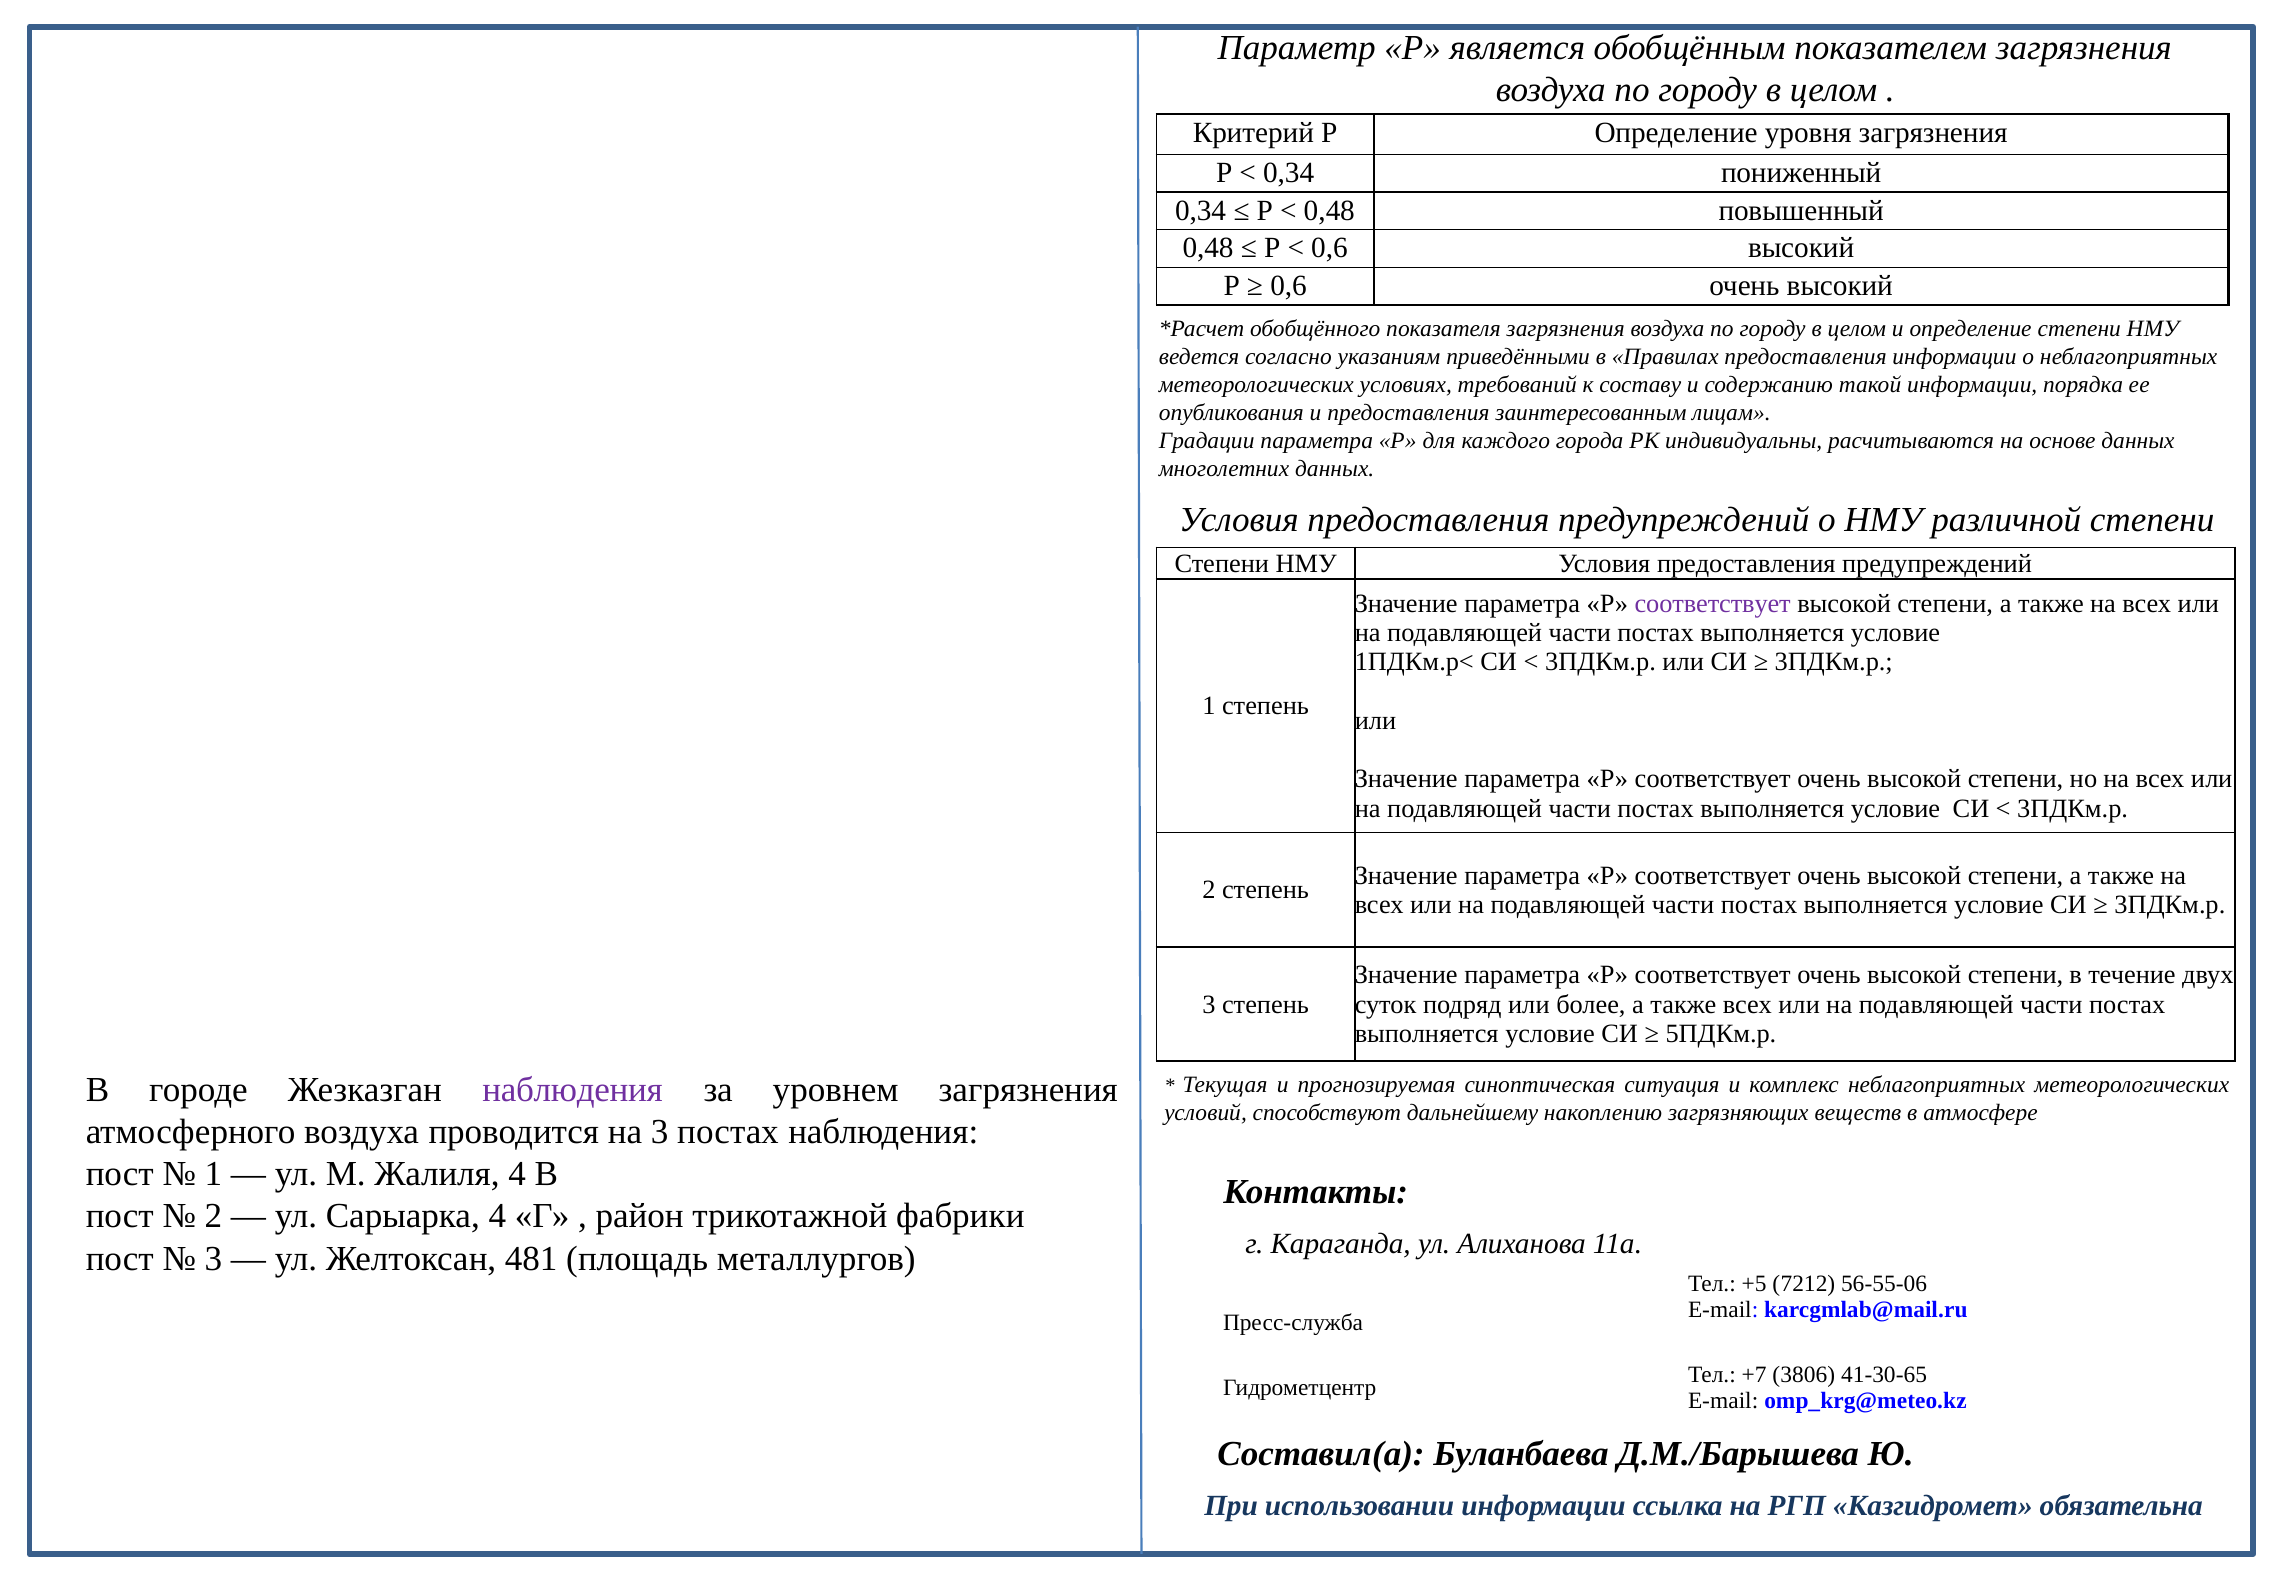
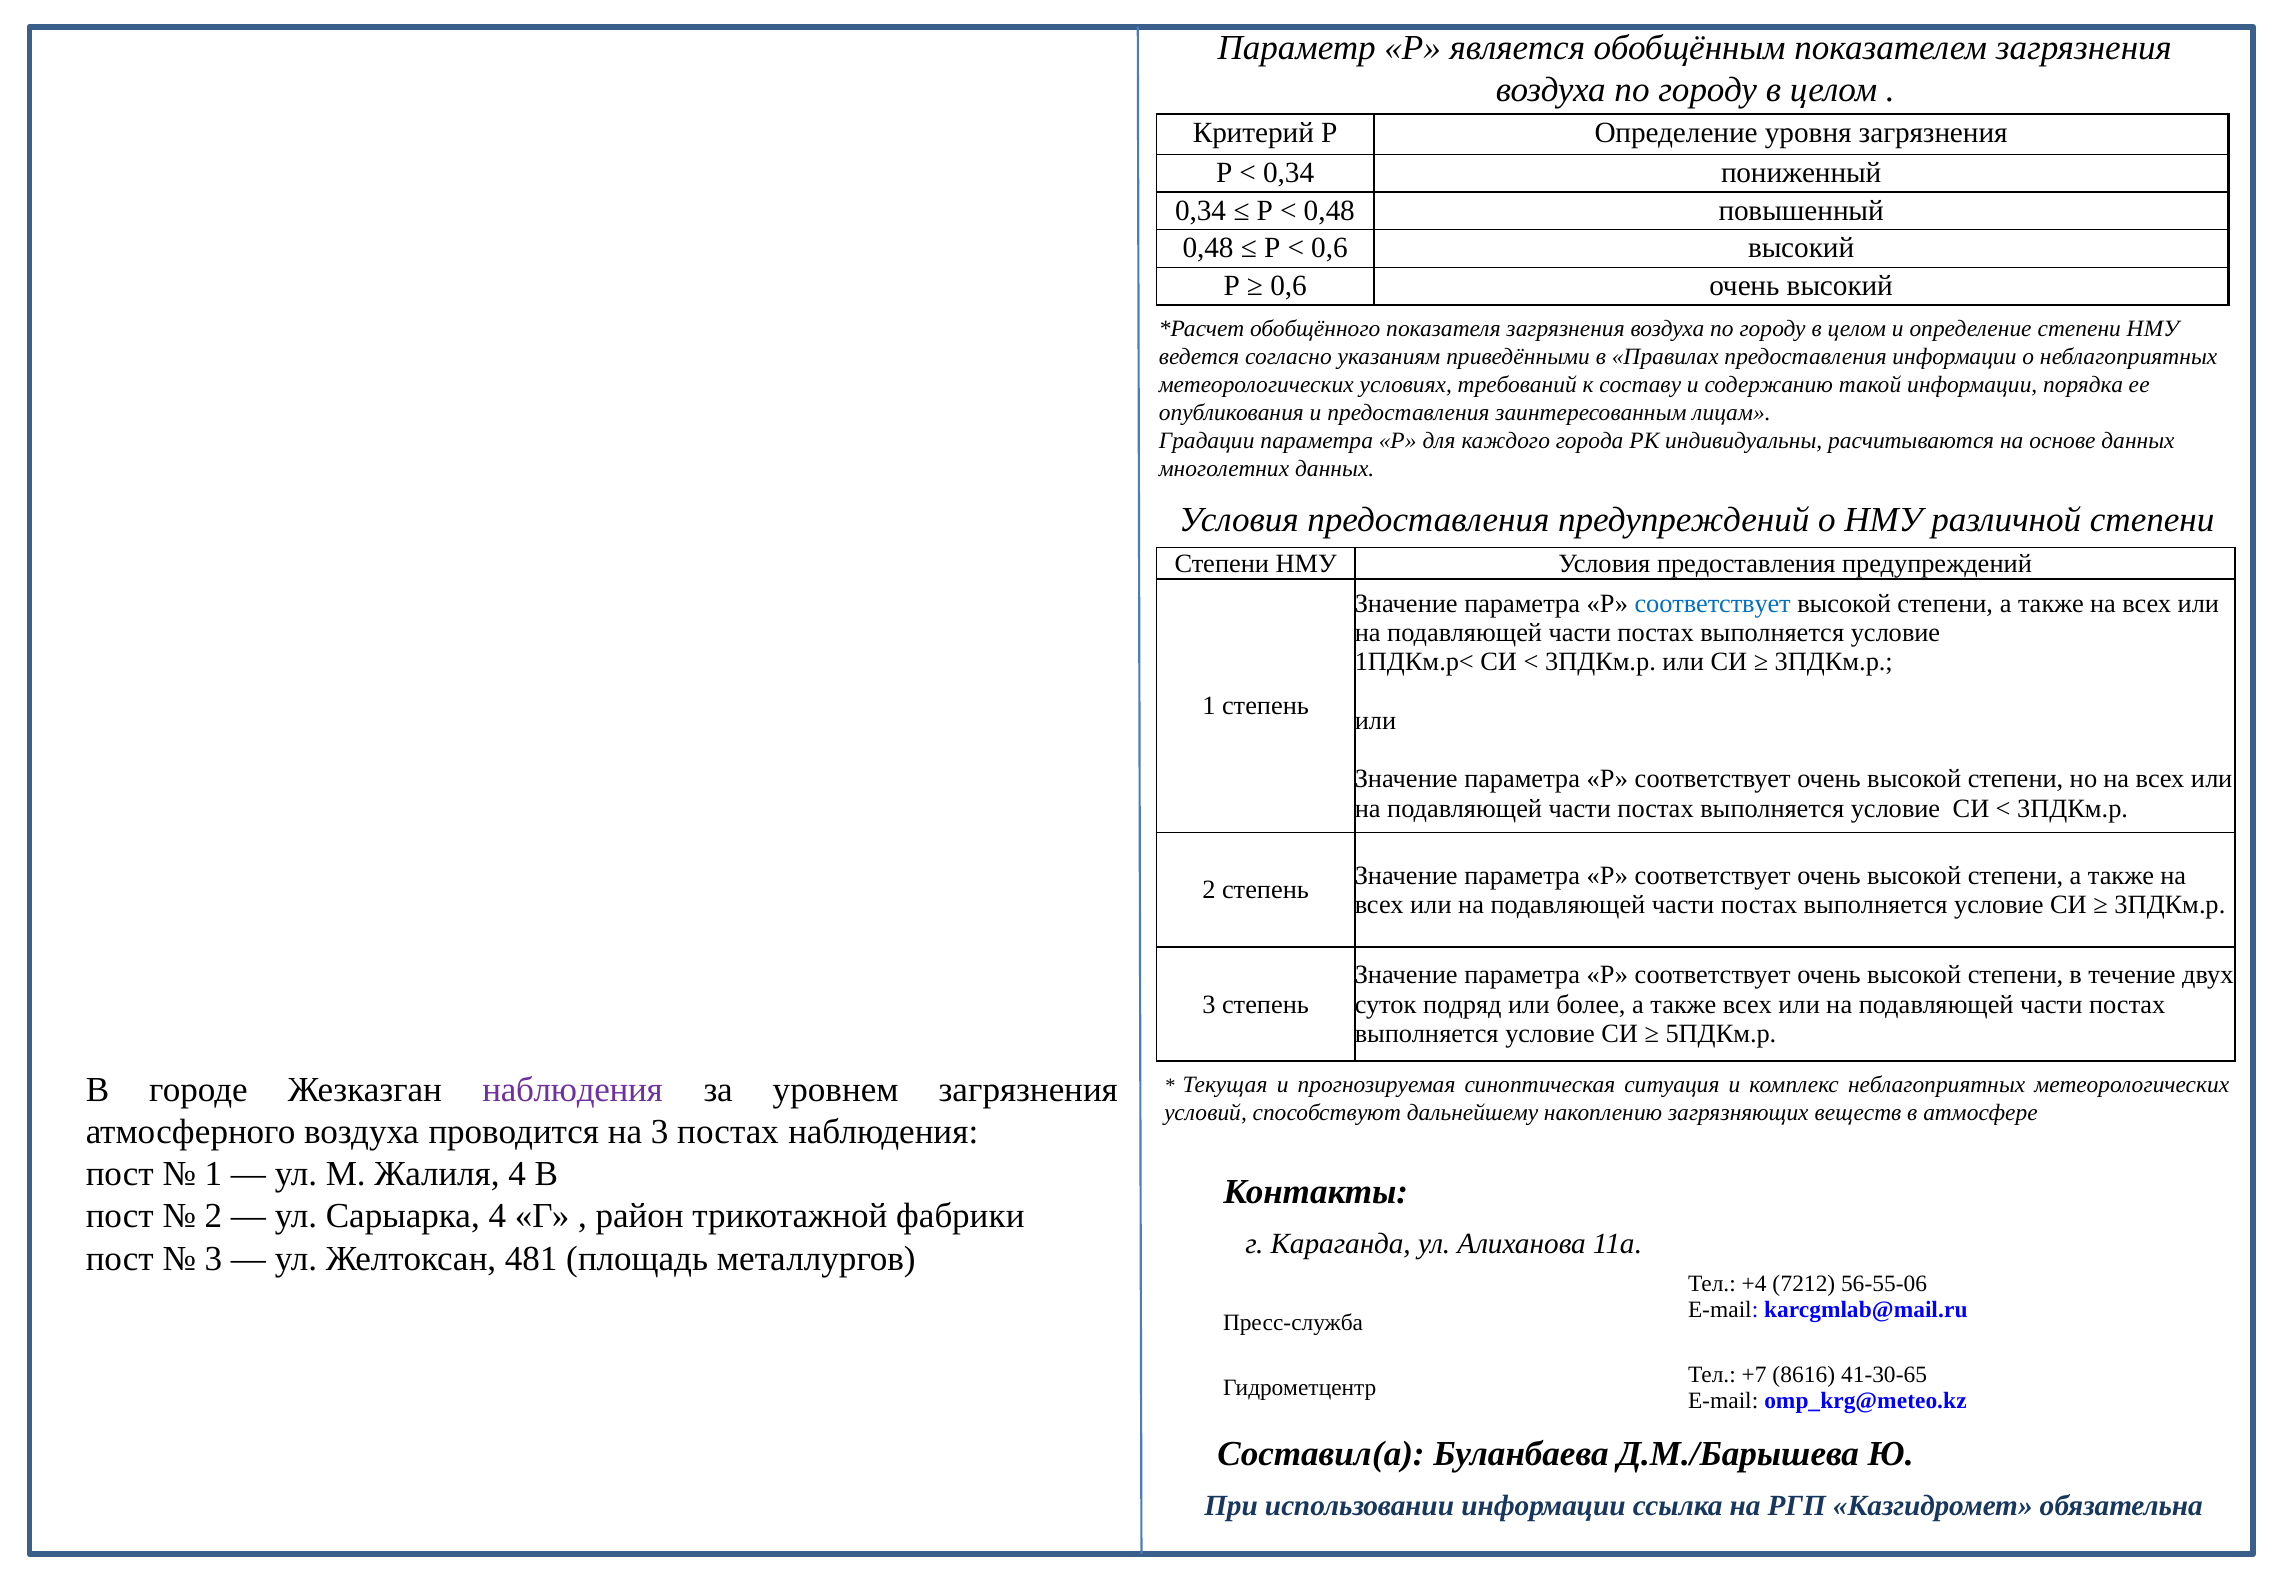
соответствует at (1713, 604) colour: purple -> blue
+5: +5 -> +4
3806: 3806 -> 8616
